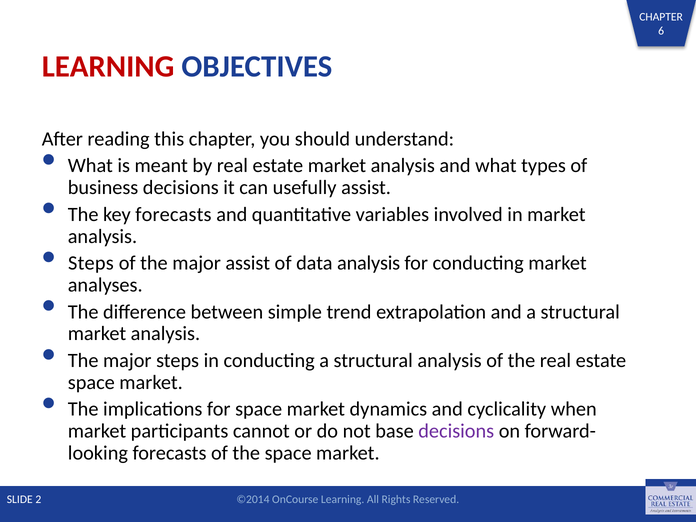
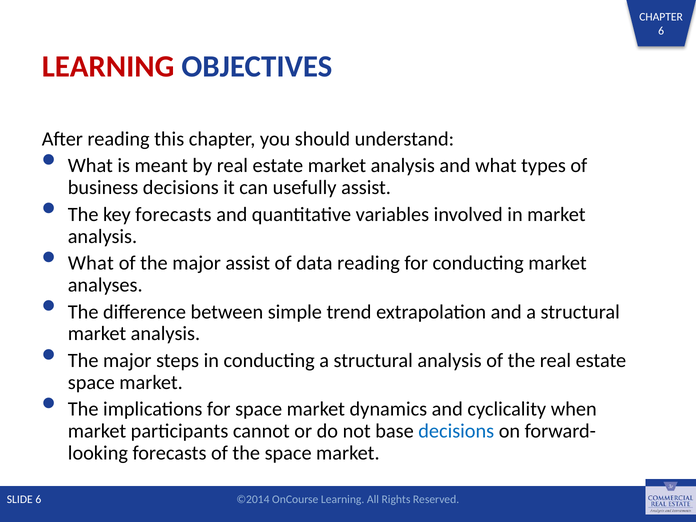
Steps at (91, 263): Steps -> What
data analysis: analysis -> reading
decisions at (456, 431) colour: purple -> blue
SLIDE 2: 2 -> 6
